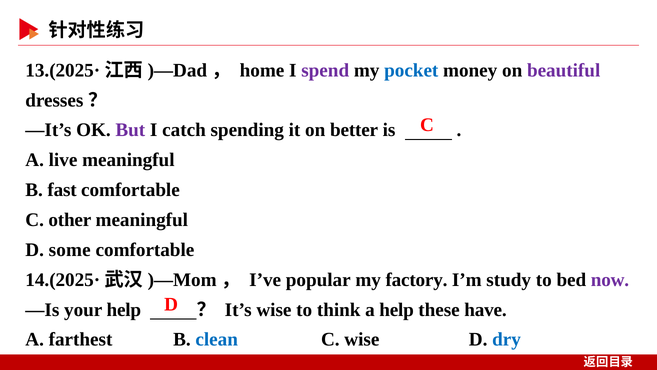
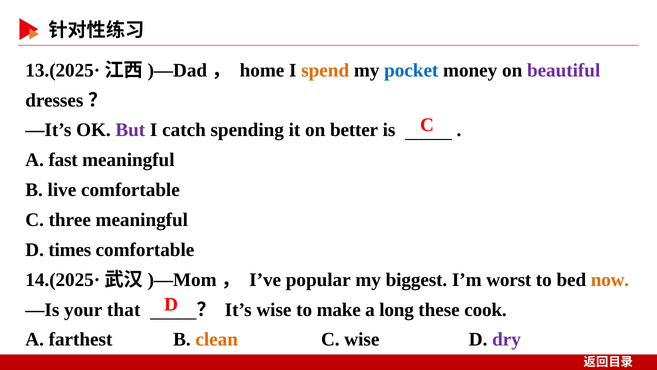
spend colour: purple -> orange
live: live -> fast
fast: fast -> live
other: other -> three
some: some -> times
factory: factory -> biggest
study: study -> worst
now colour: purple -> orange
your help: help -> that
think: think -> make
a help: help -> long
have: have -> cook
clean colour: blue -> orange
dry colour: blue -> purple
